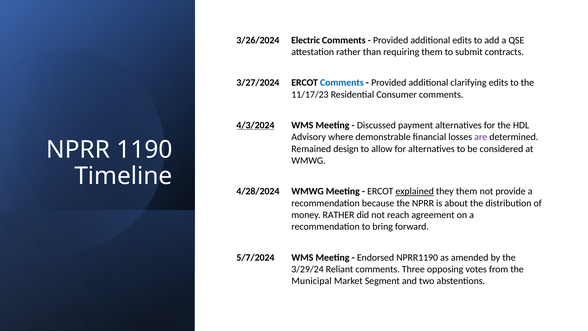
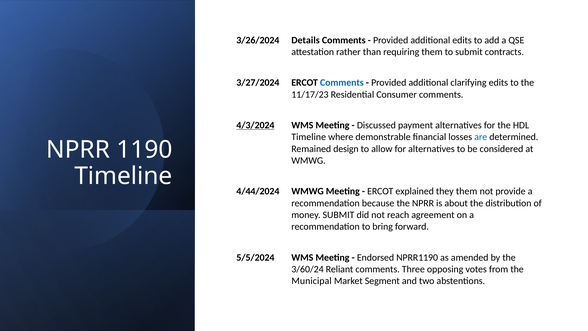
Electric: Electric -> Details
Advisory at (309, 137): Advisory -> Timeline
are colour: purple -> blue
4/28/2024: 4/28/2024 -> 4/44/2024
explained underline: present -> none
money RATHER: RATHER -> SUBMIT
5/7/2024: 5/7/2024 -> 5/5/2024
3/29/24: 3/29/24 -> 3/60/24
